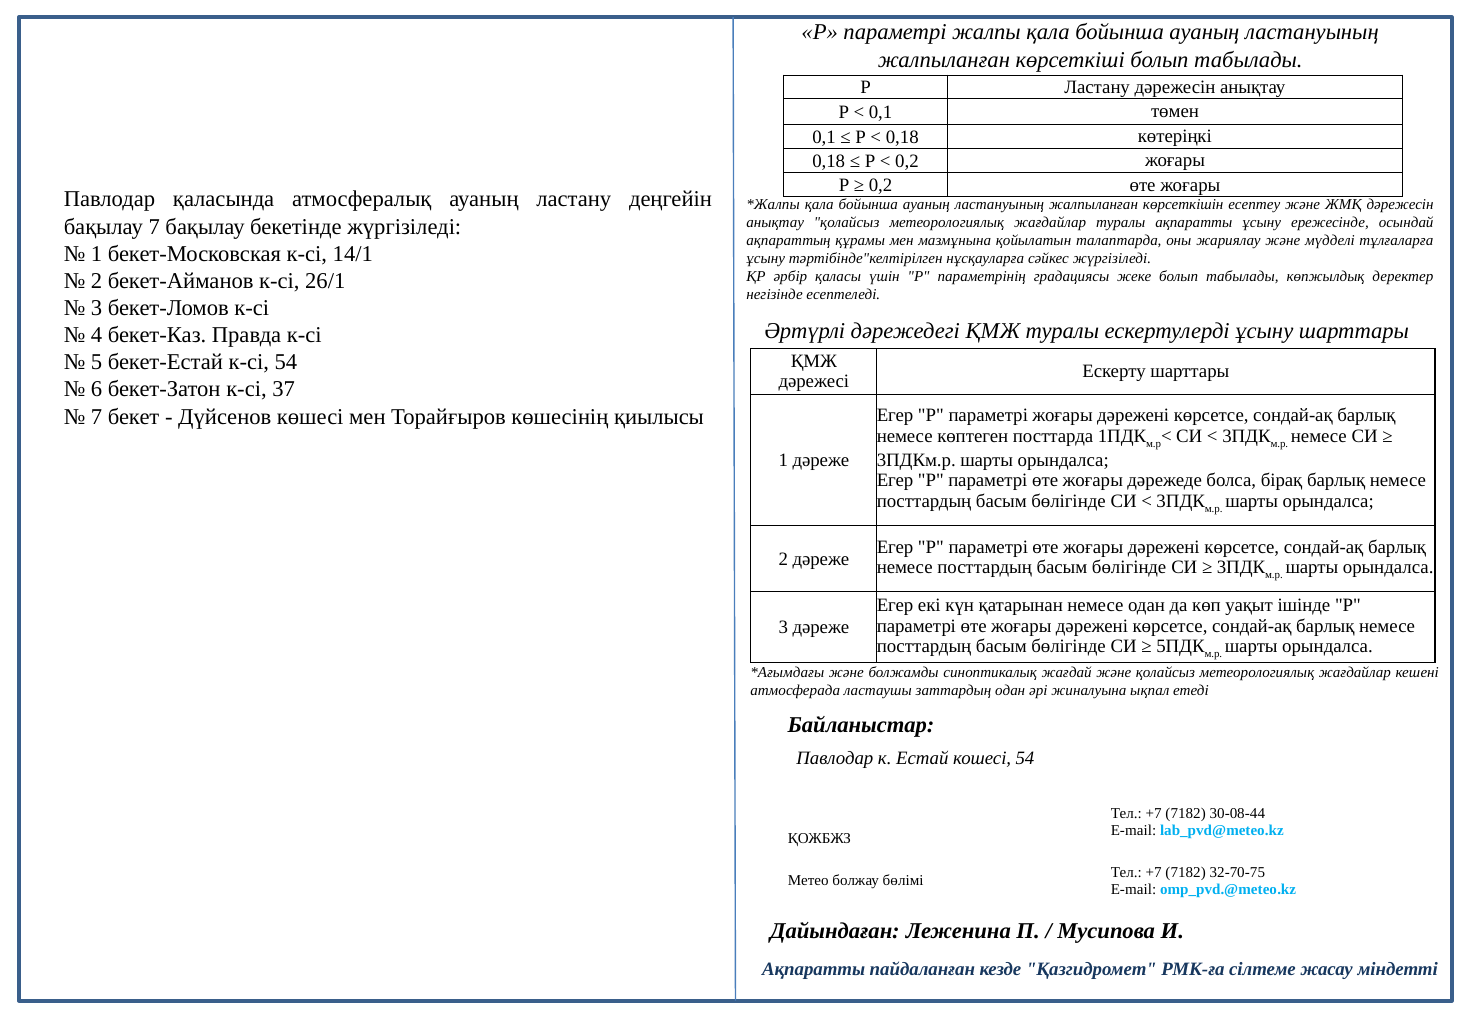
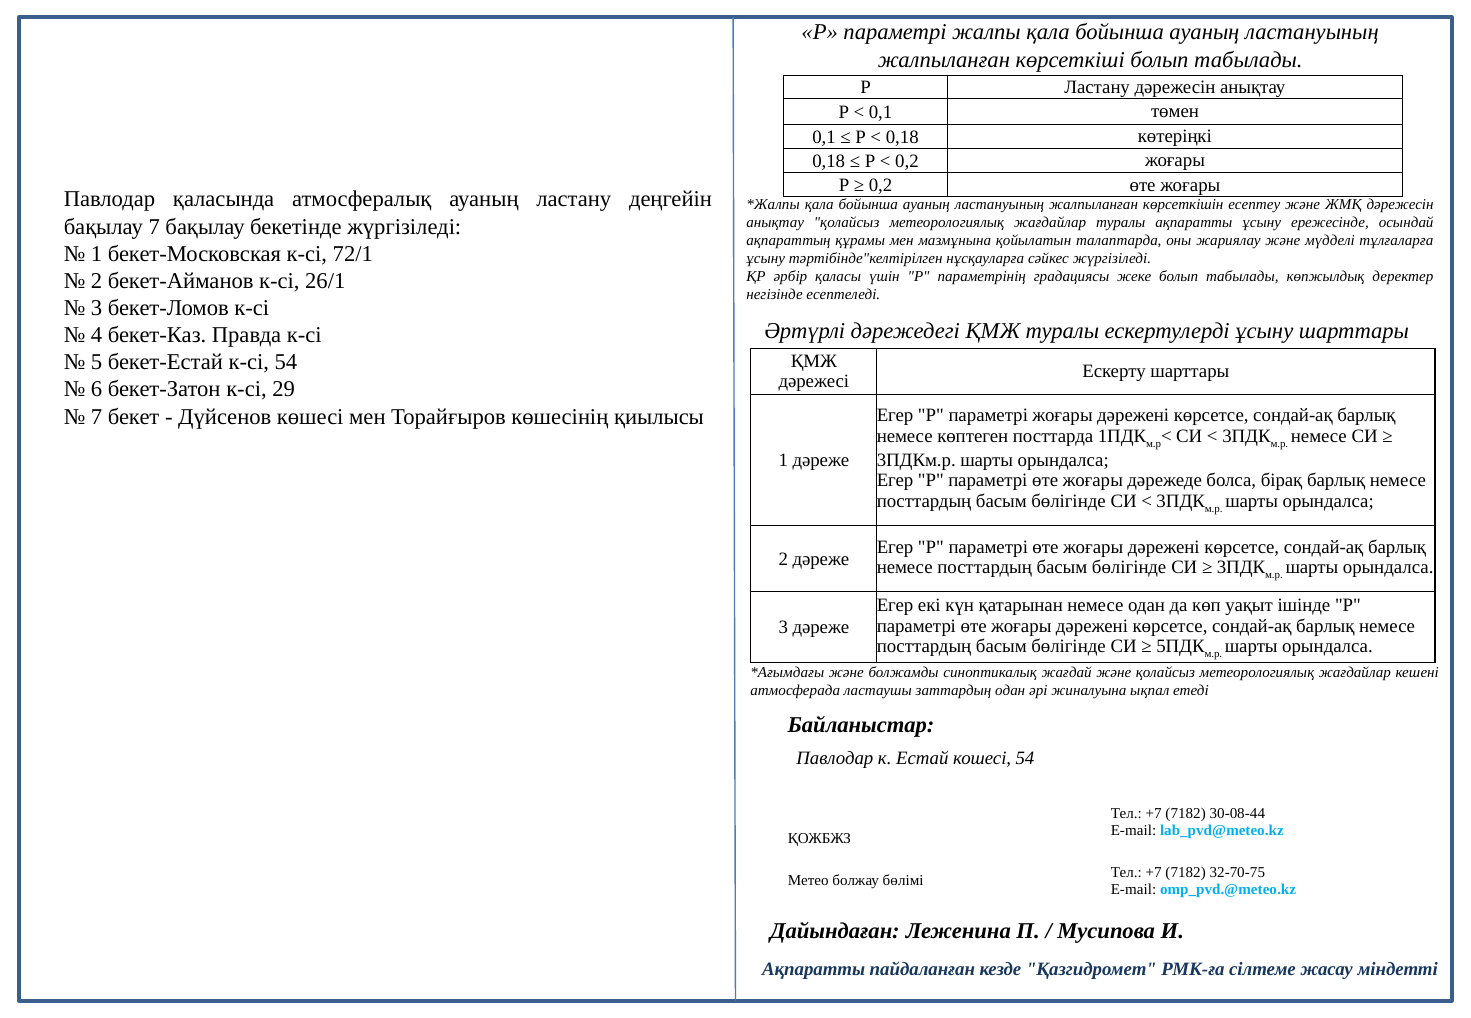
14/1: 14/1 -> 72/1
37: 37 -> 29
